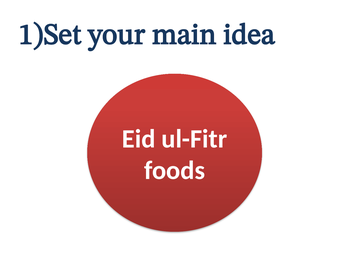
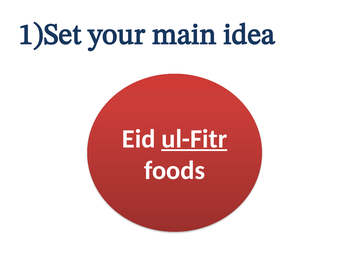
ul-Fitr underline: none -> present
